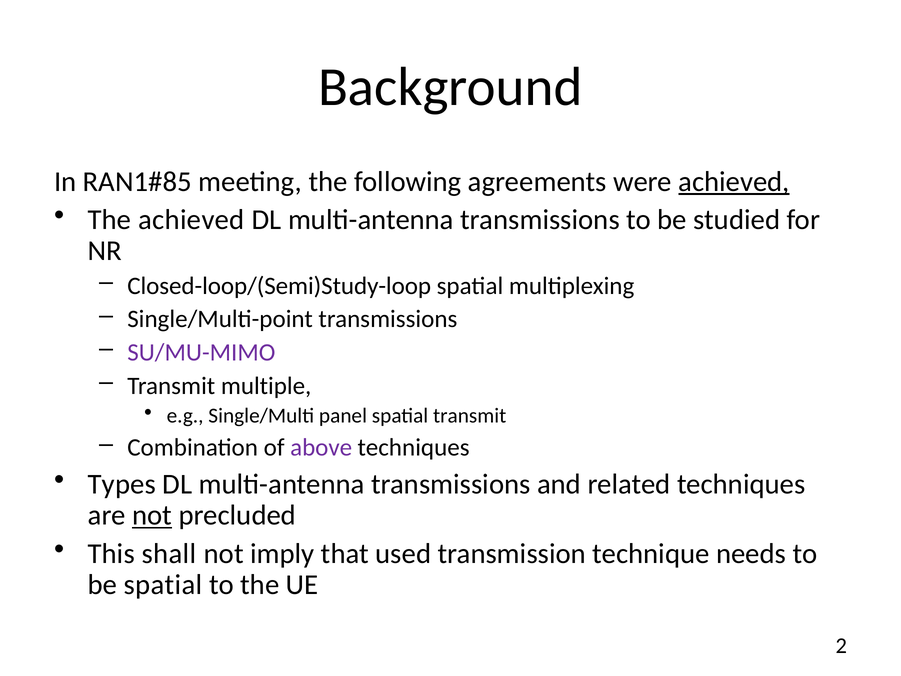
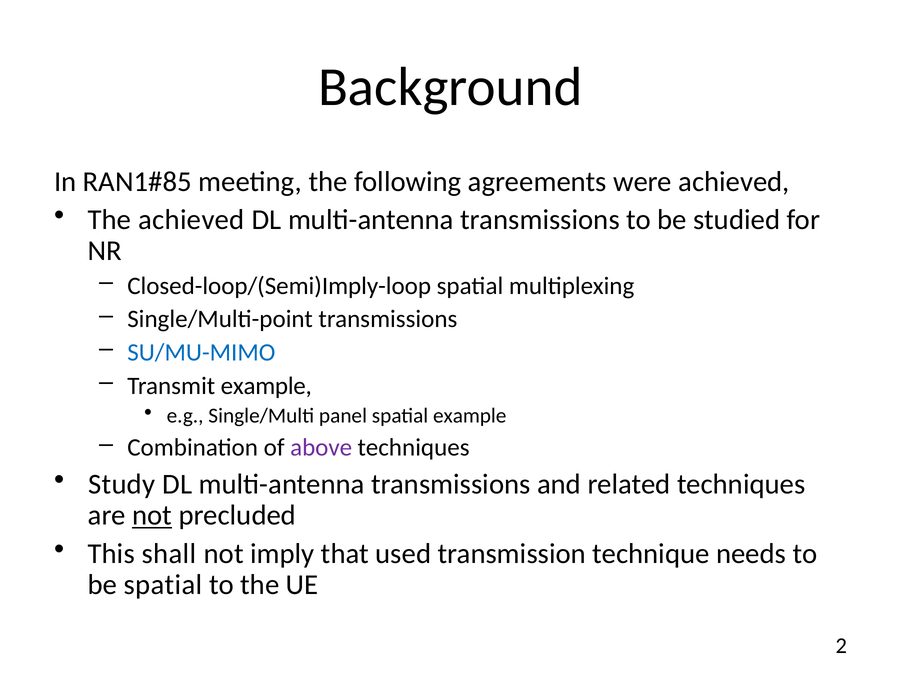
achieved at (734, 181) underline: present -> none
Closed-loop/(Semi)Study-loop: Closed-loop/(Semi)Study-loop -> Closed-loop/(Semi)Imply-loop
SU/MU-MIMO colour: purple -> blue
Transmit multiple: multiple -> example
spatial transmit: transmit -> example
Types: Types -> Study
